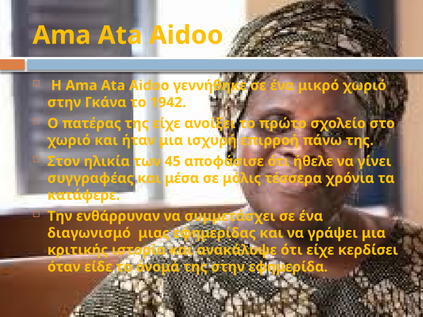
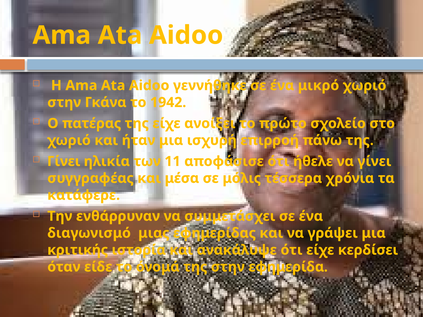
Στον at (64, 161): Στον -> Γίνει
45: 45 -> 11
